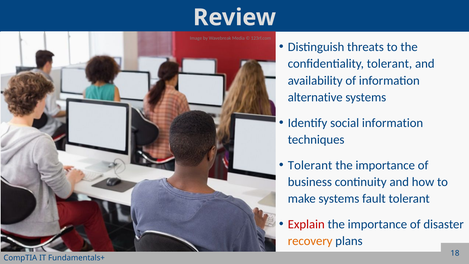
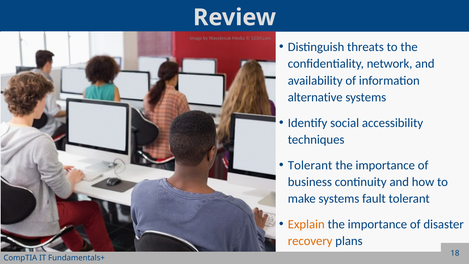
confidentiality tolerant: tolerant -> network
social information: information -> accessibility
Explain colour: red -> orange
